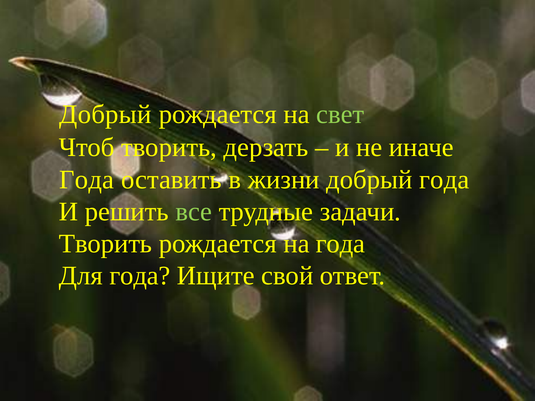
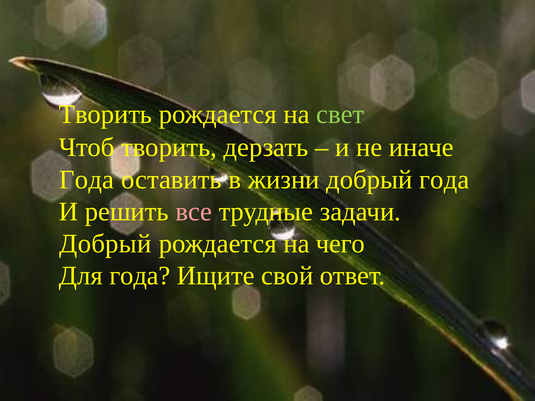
Добрый at (105, 114): Добрый -> Творить
все colour: light green -> pink
Творить at (105, 244): Творить -> Добрый
на года: года -> чего
